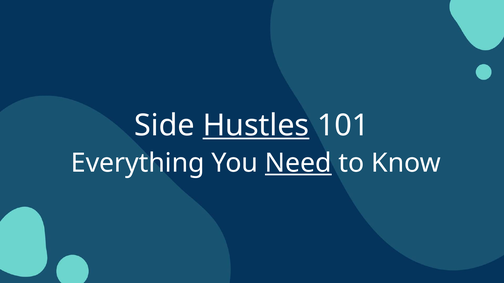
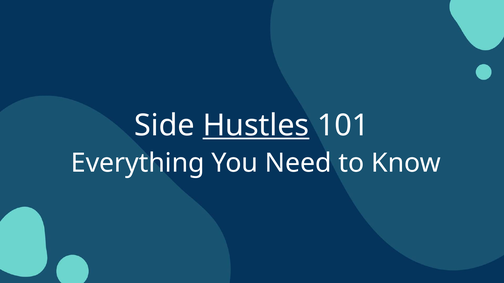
Need underline: present -> none
